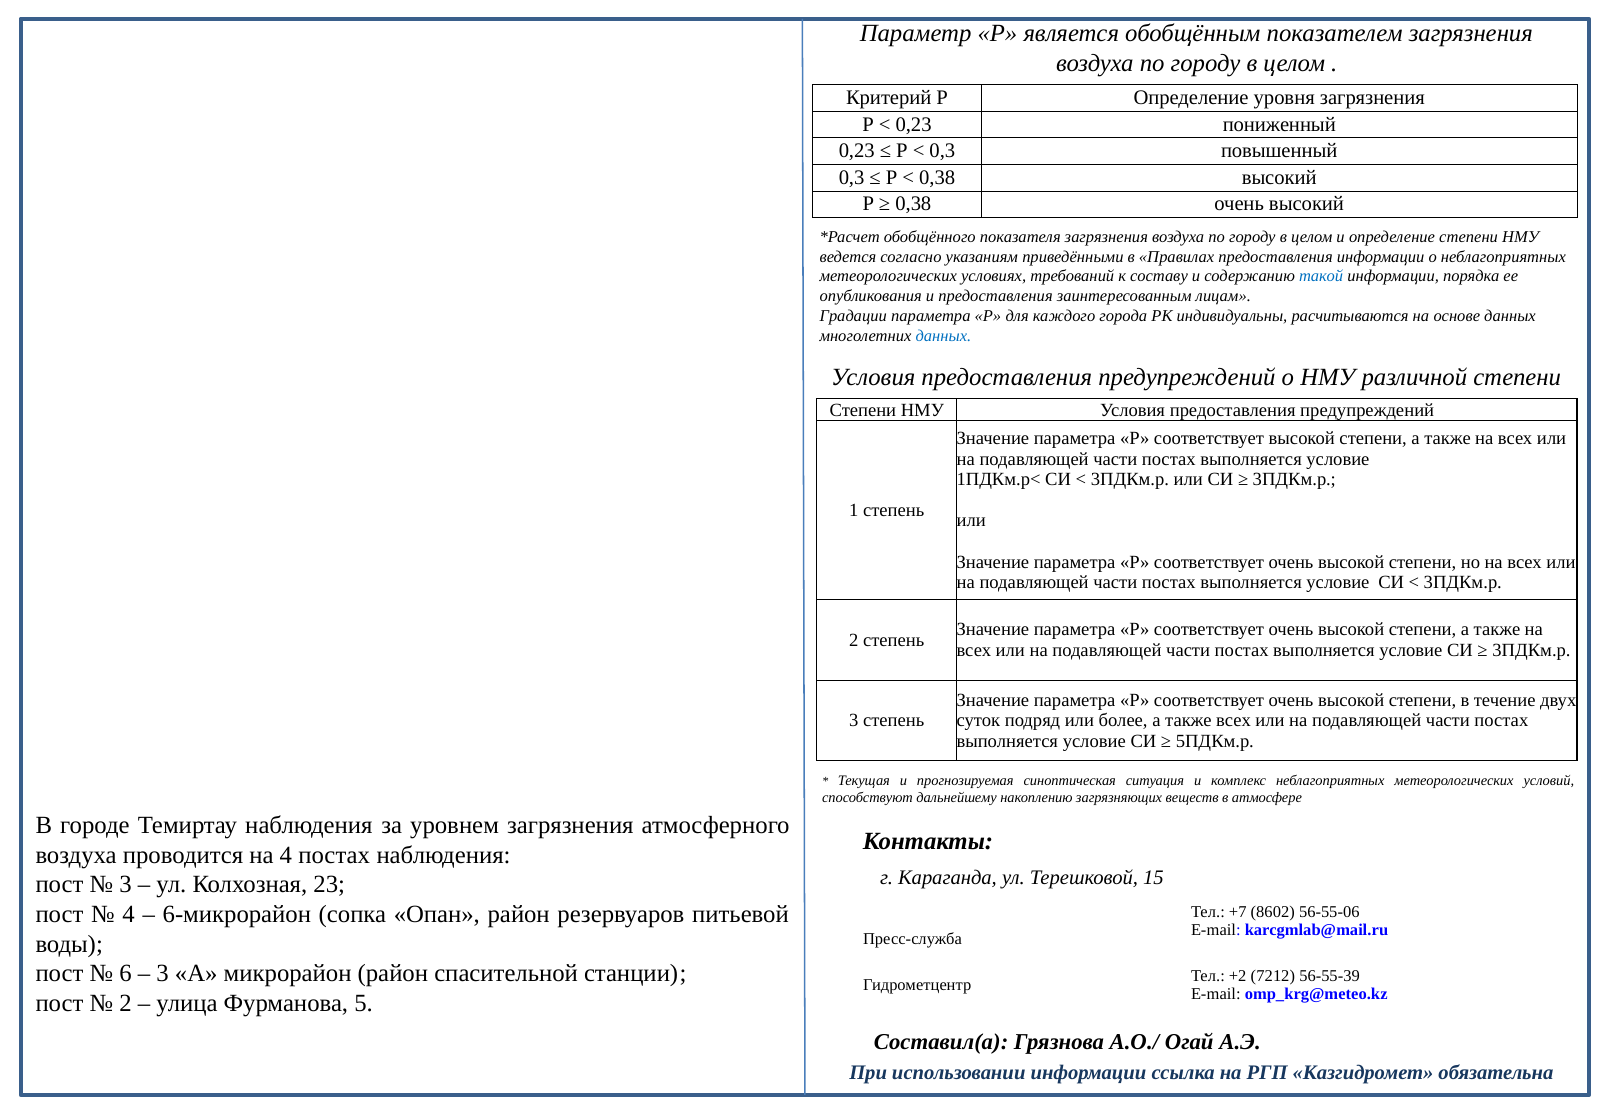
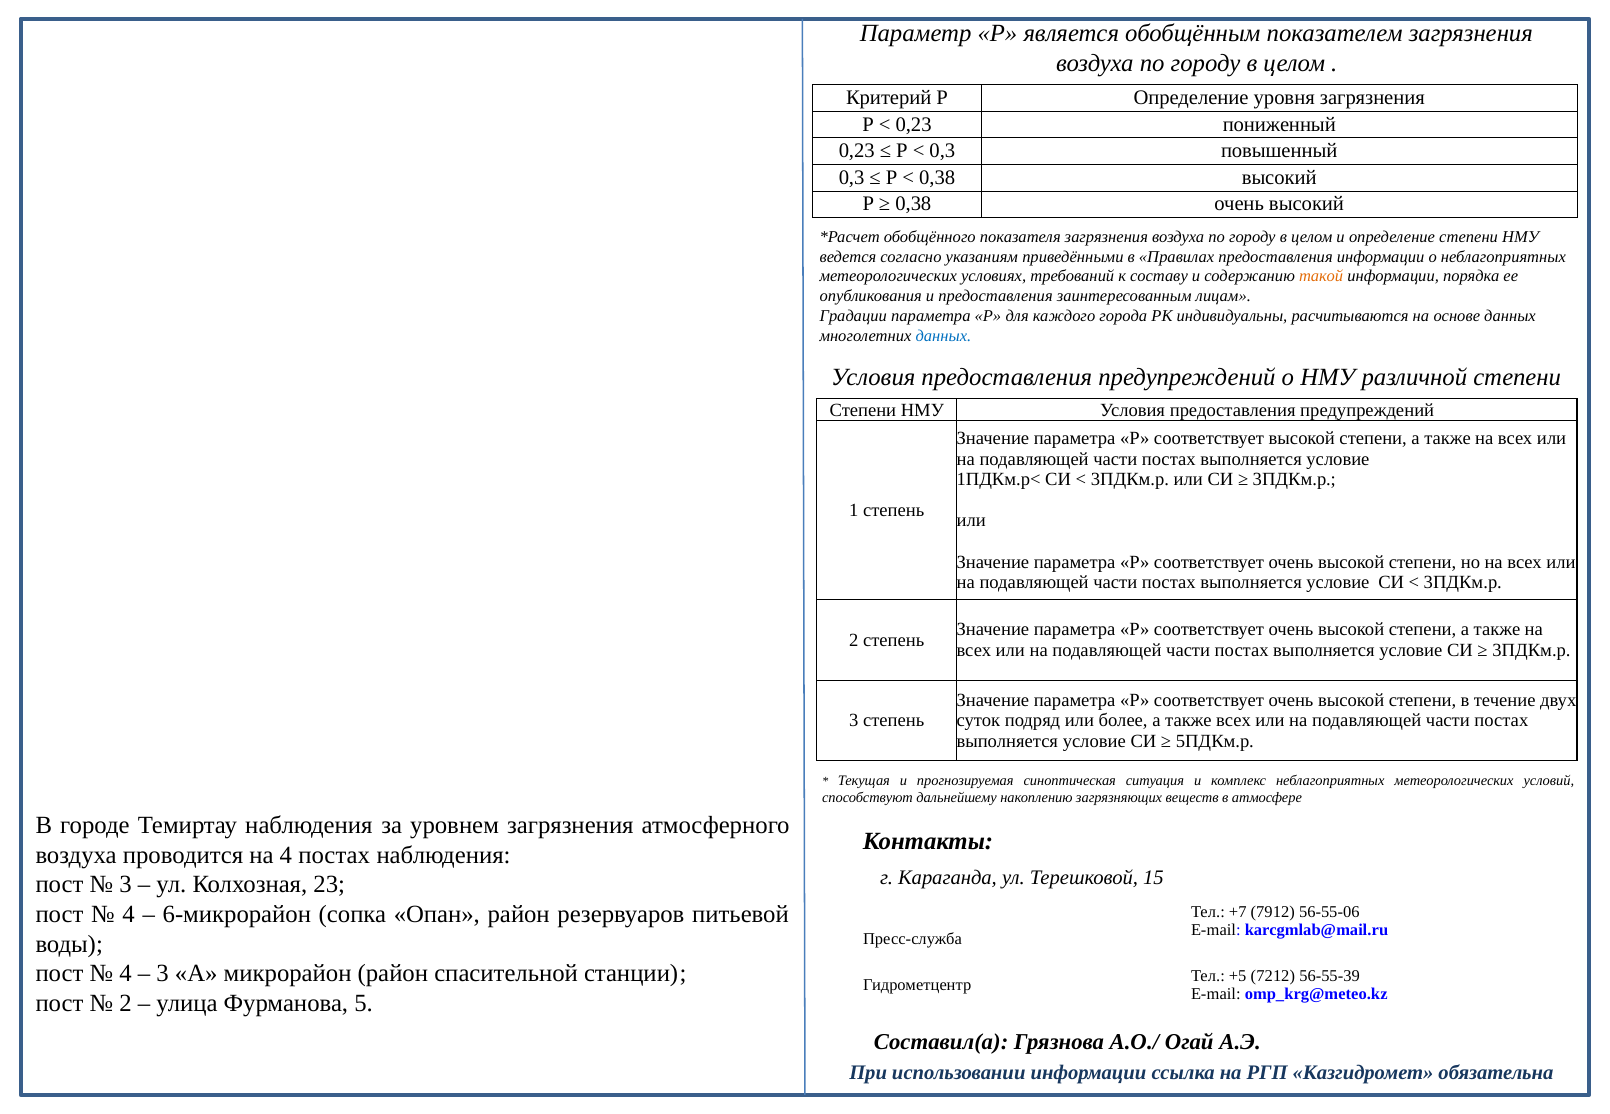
такой colour: blue -> orange
8602: 8602 -> 7912
6 at (126, 974): 6 -> 4
+2: +2 -> +5
